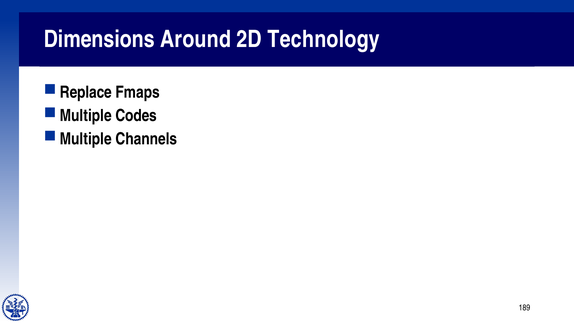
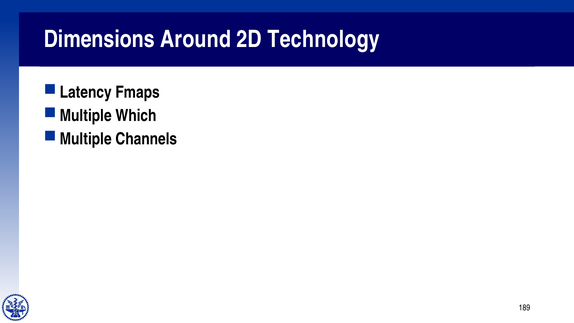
Replace: Replace -> Latency
Codes: Codes -> Which
